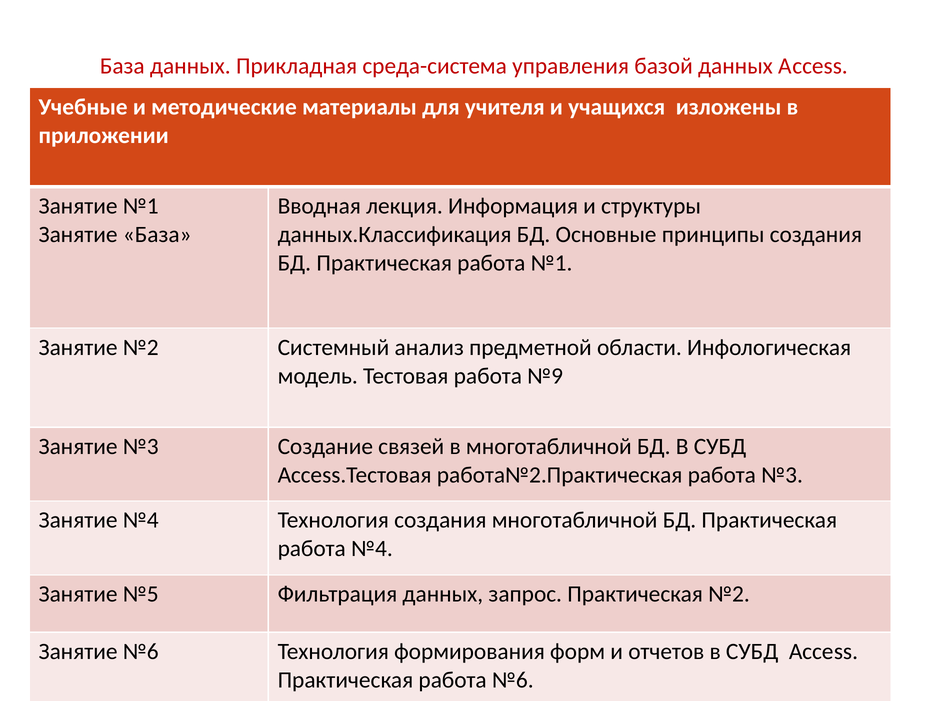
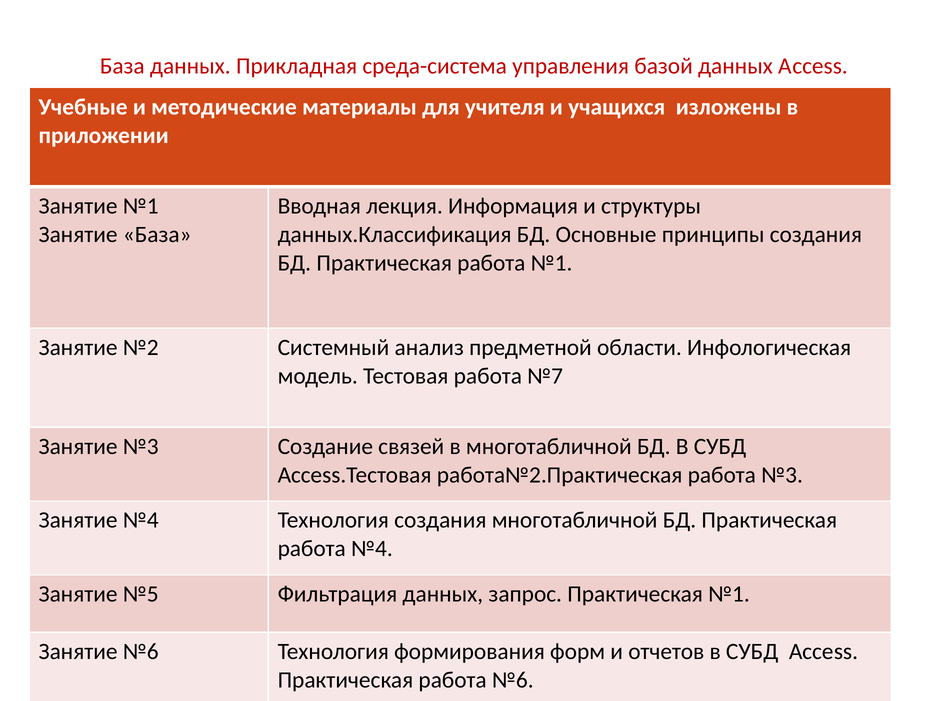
№9: №9 -> №7
Практическая №2: №2 -> №1
